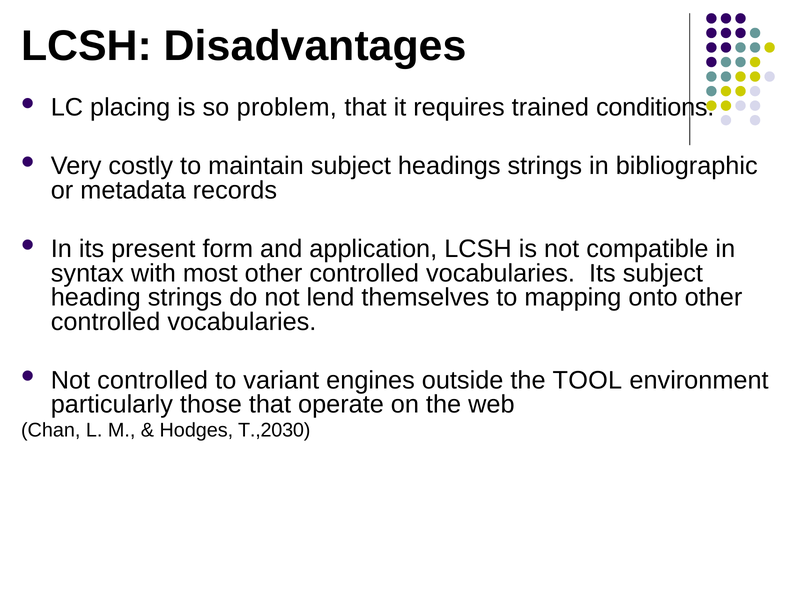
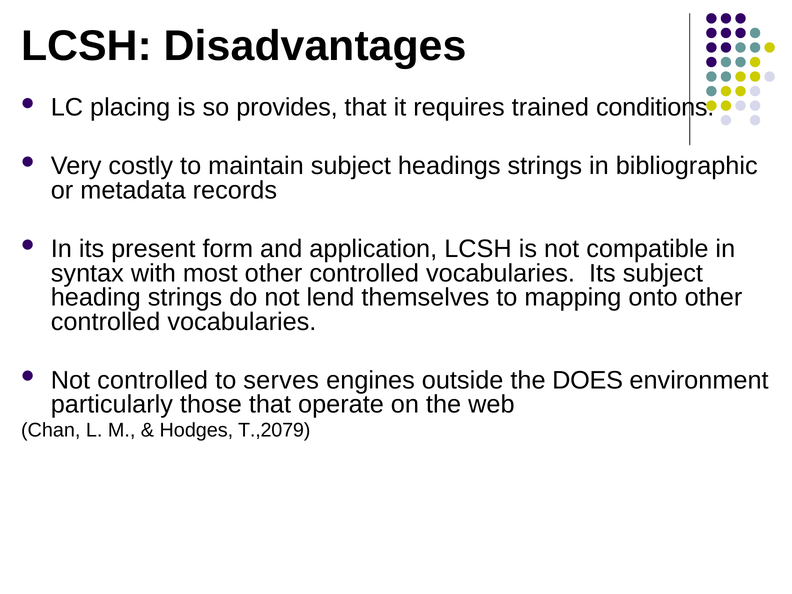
problem: problem -> provides
variant: variant -> serves
TOOL: TOOL -> DOES
T.,2030: T.,2030 -> T.,2079
